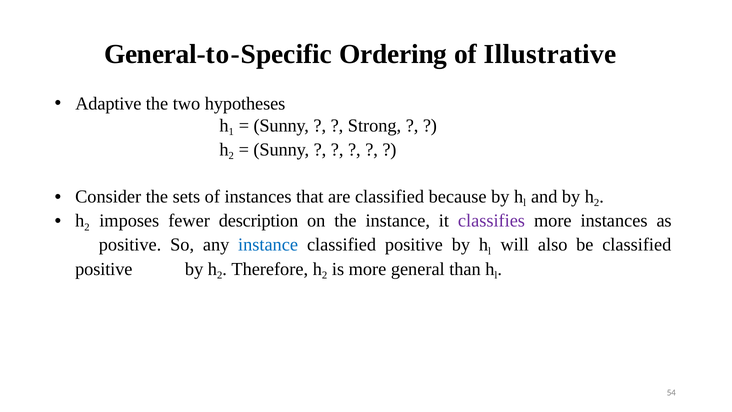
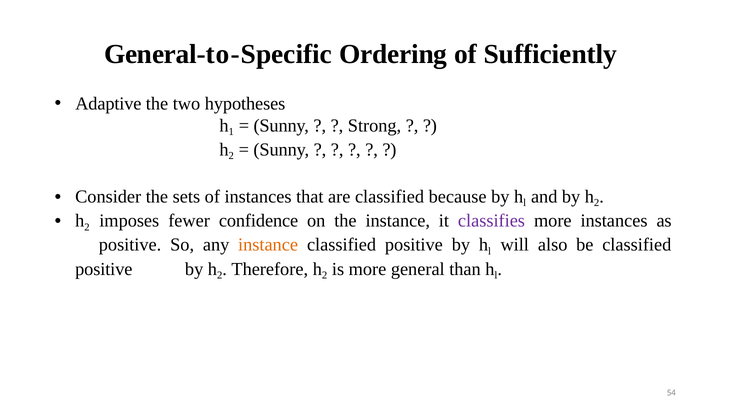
Illustrative: Illustrative -> Sufficiently
description: description -> confidence
instance at (268, 245) colour: blue -> orange
